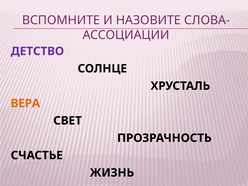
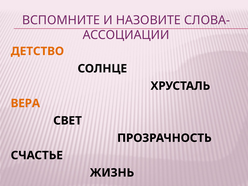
ДЕТСТВО colour: purple -> orange
